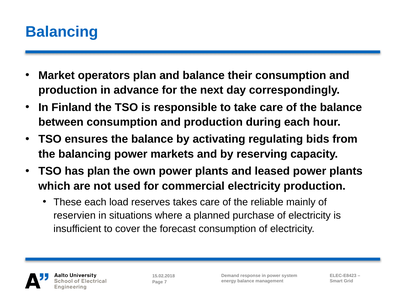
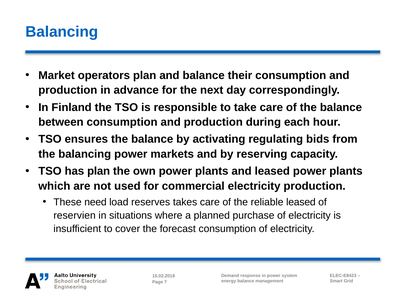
These each: each -> need
reliable mainly: mainly -> leased
